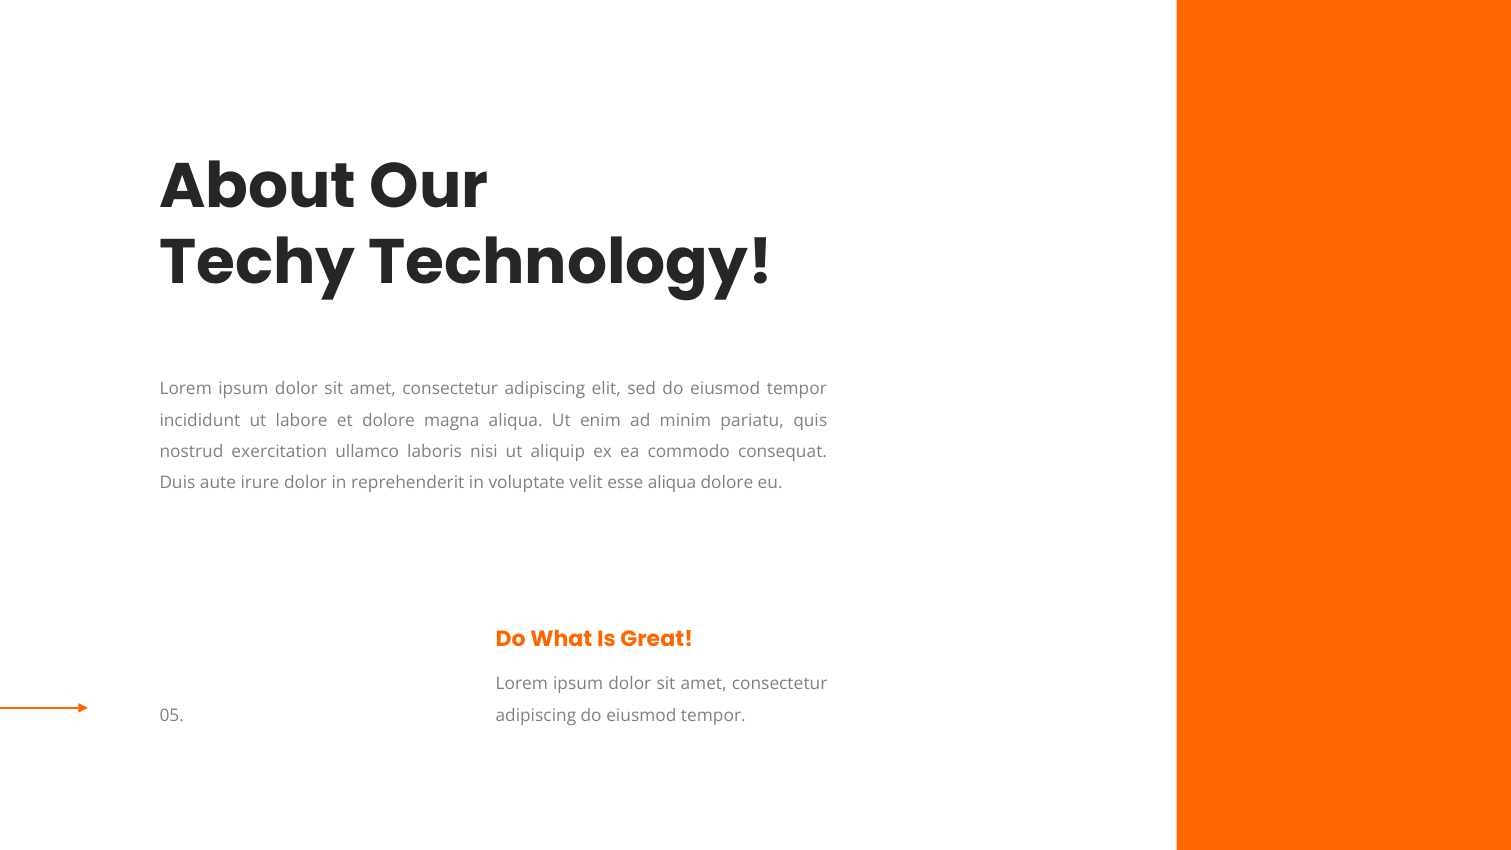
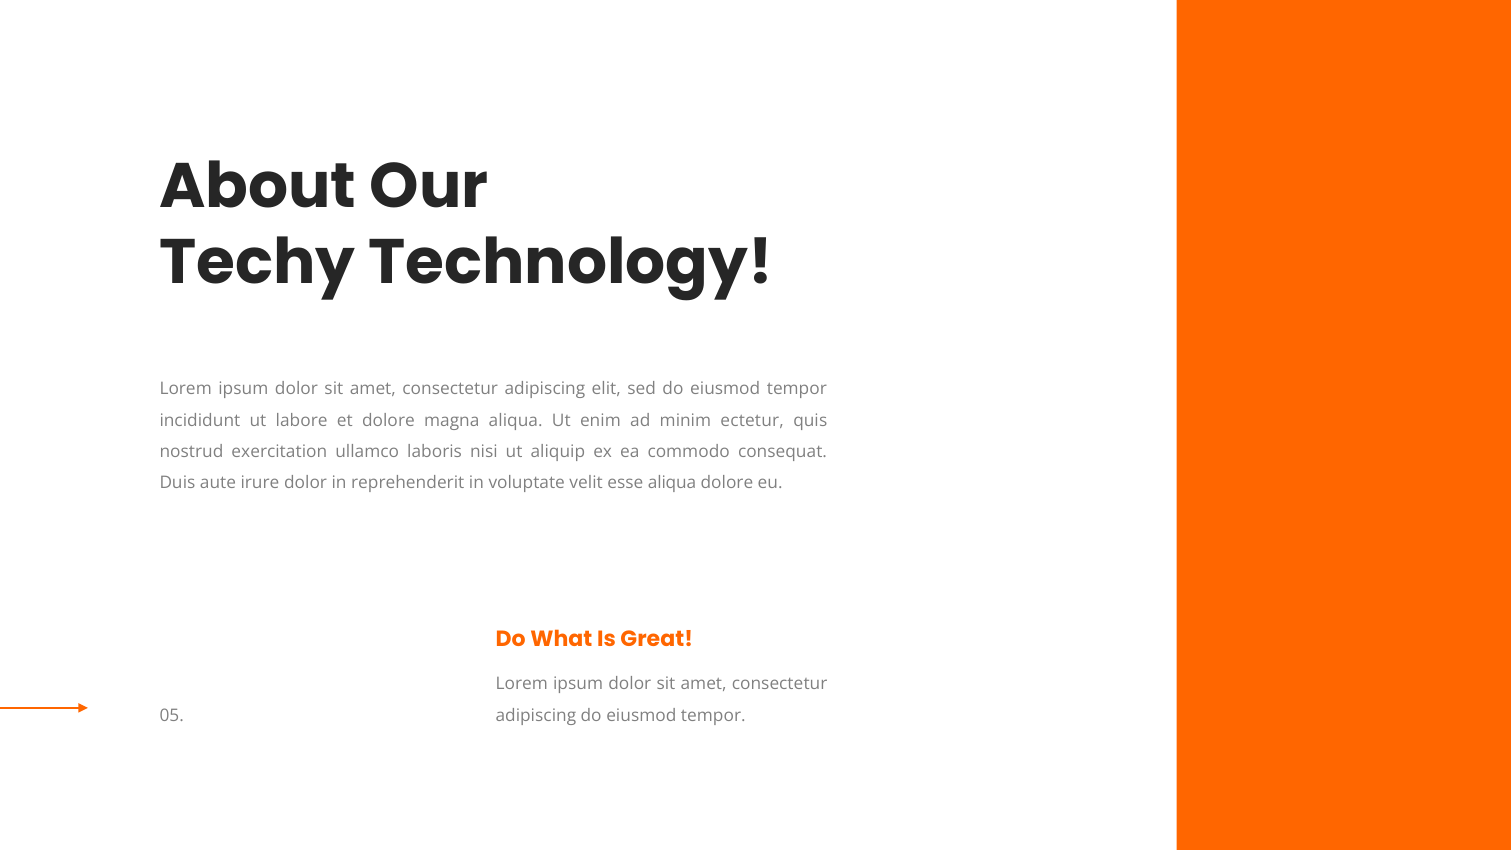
pariatu: pariatu -> ectetur
